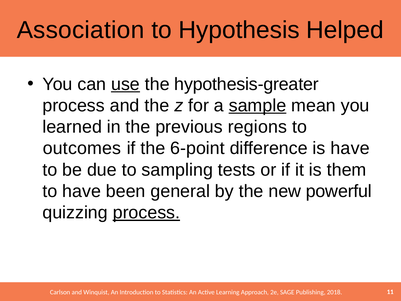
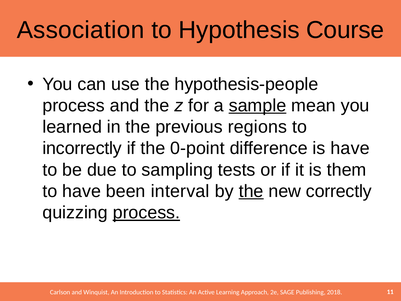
Helped: Helped -> Course
use underline: present -> none
hypothesis-greater: hypothesis-greater -> hypothesis-people
outcomes: outcomes -> incorrectly
6-point: 6-point -> 0-point
general: general -> interval
the at (251, 191) underline: none -> present
powerful: powerful -> correctly
